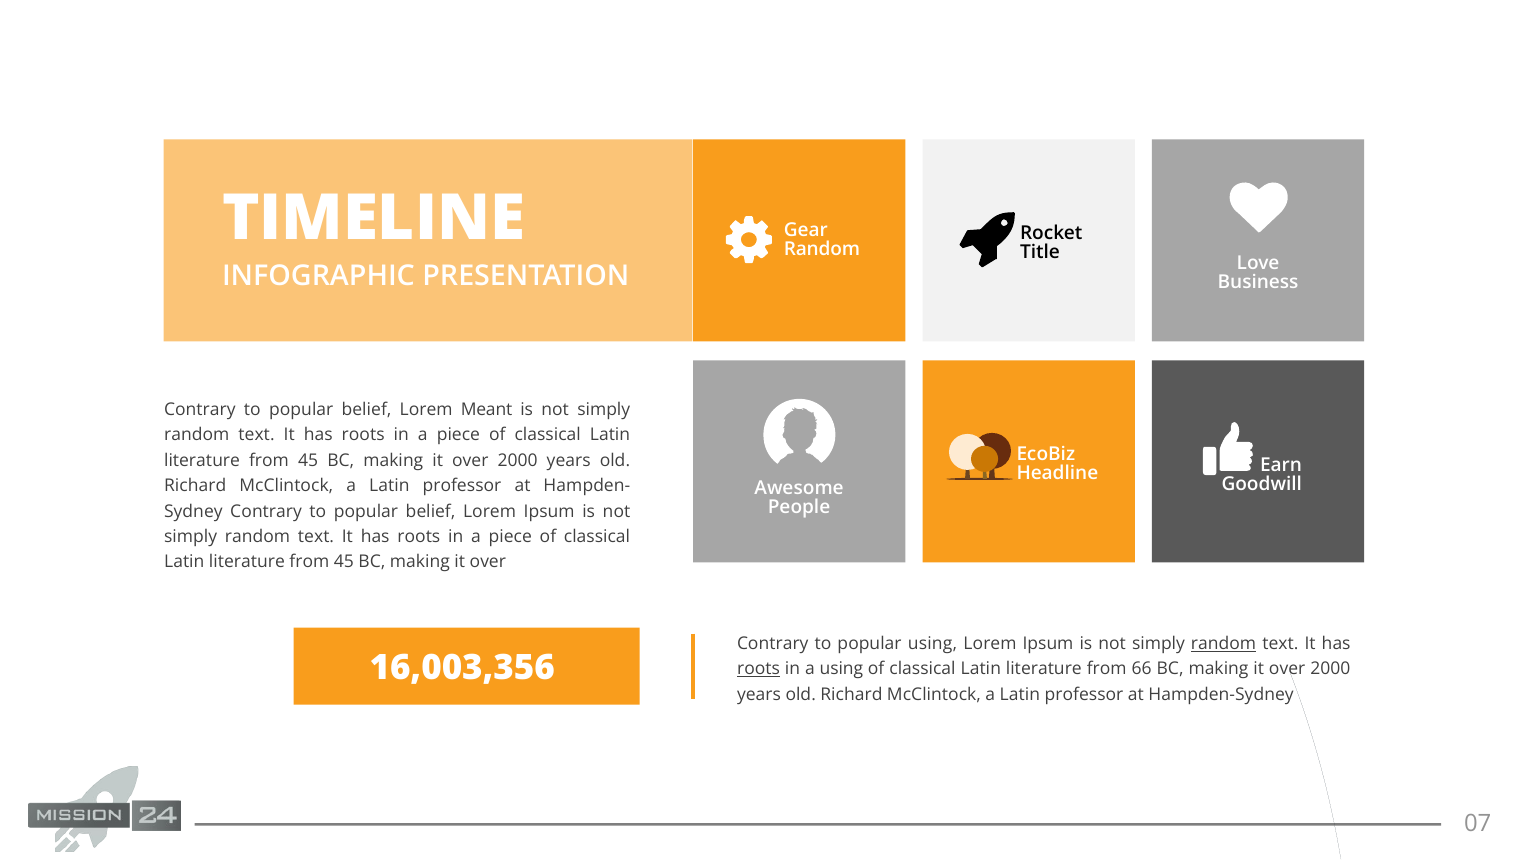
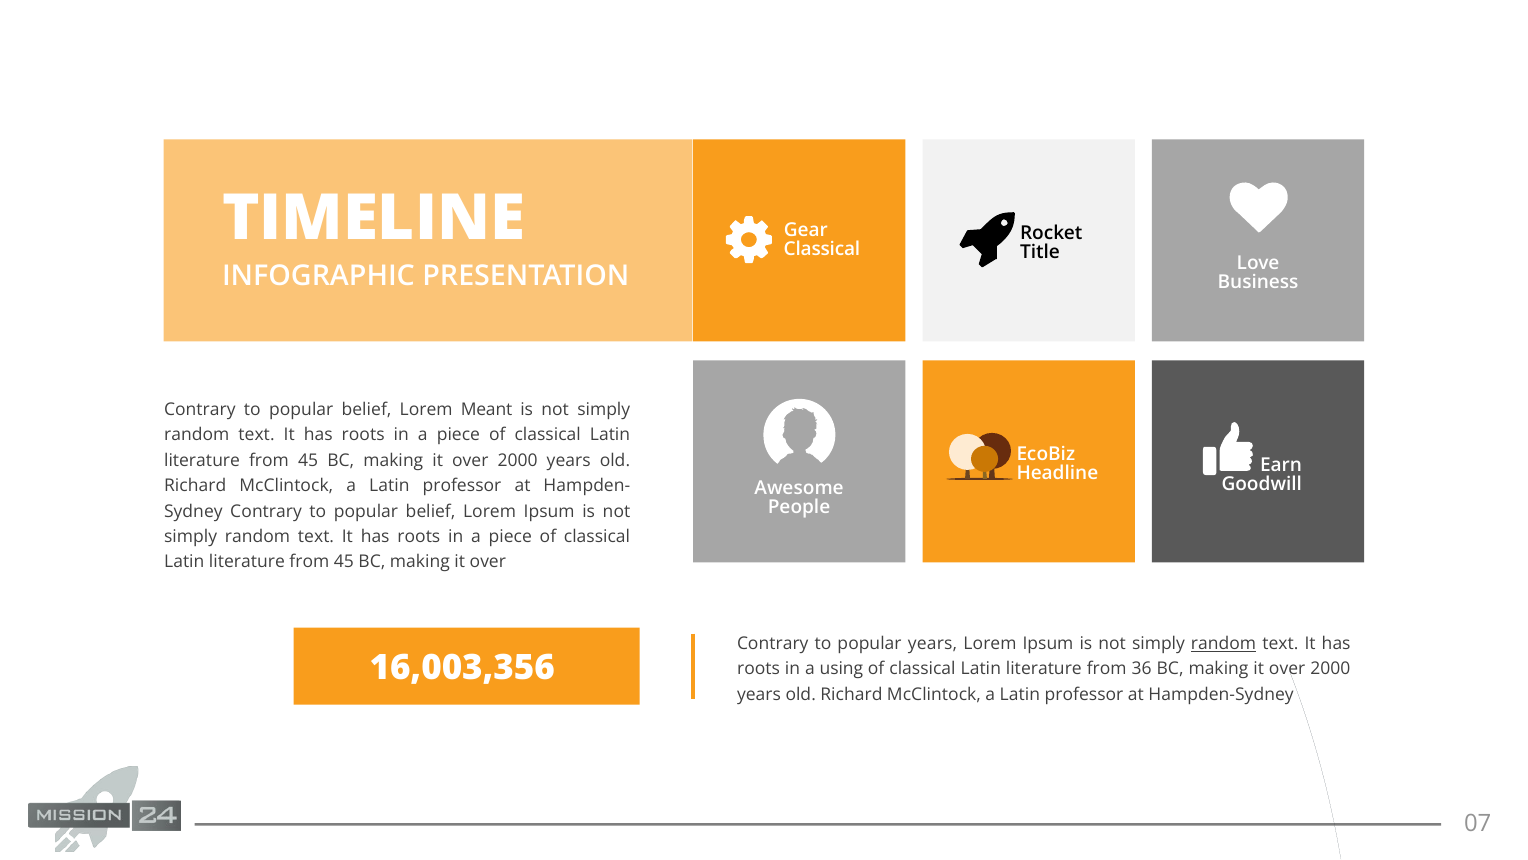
Random at (822, 249): Random -> Classical
popular using: using -> years
roots at (759, 669) underline: present -> none
66: 66 -> 36
